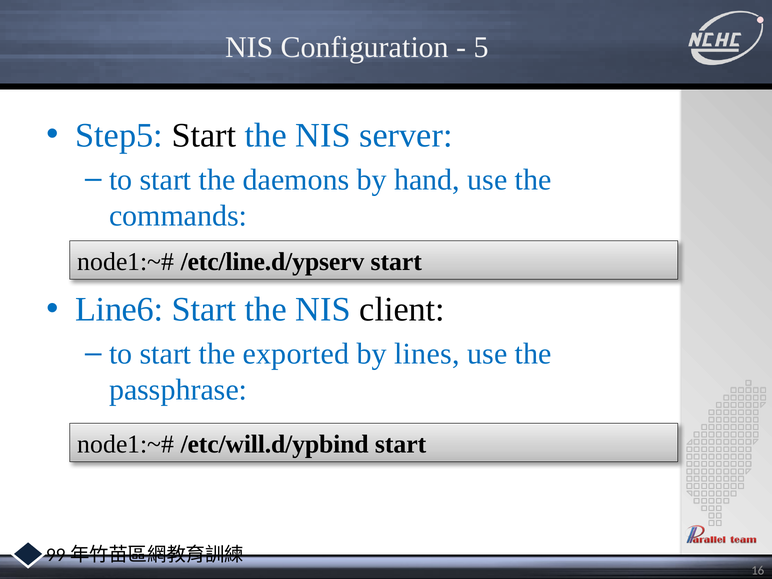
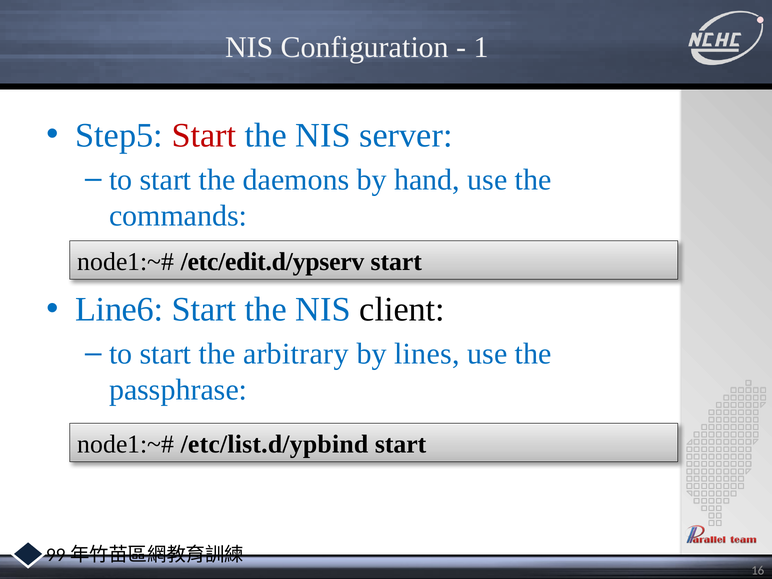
5: 5 -> 1
Start at (204, 135) colour: black -> red
/etc/line.d/ypserv: /etc/line.d/ypserv -> /etc/edit.d/ypserv
exported: exported -> arbitrary
/etc/will.d/ypbind: /etc/will.d/ypbind -> /etc/list.d/ypbind
